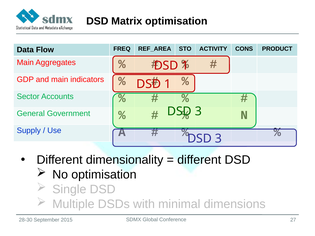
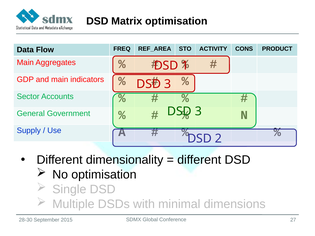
1 at (168, 84): 1 -> 3
3 at (218, 139): 3 -> 2
